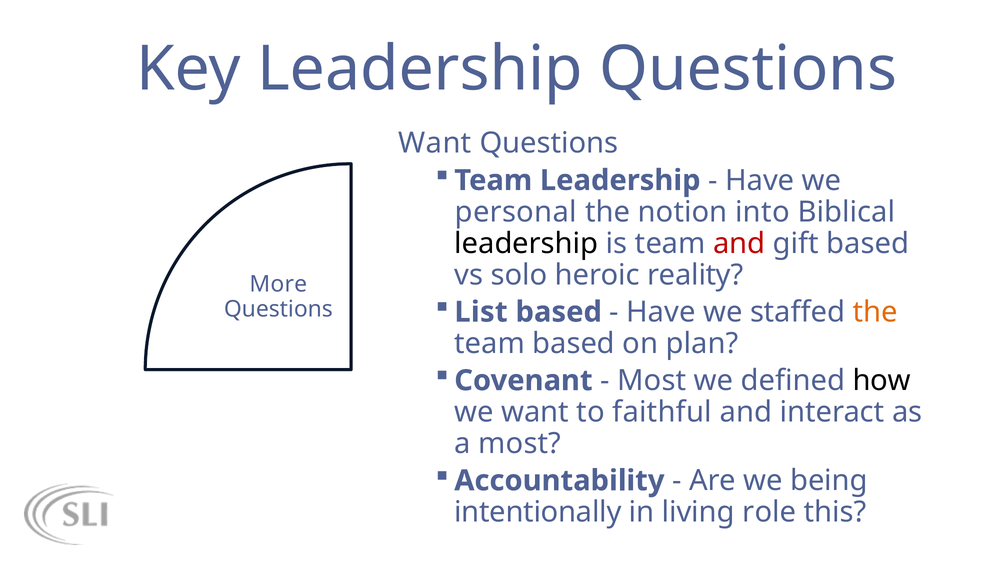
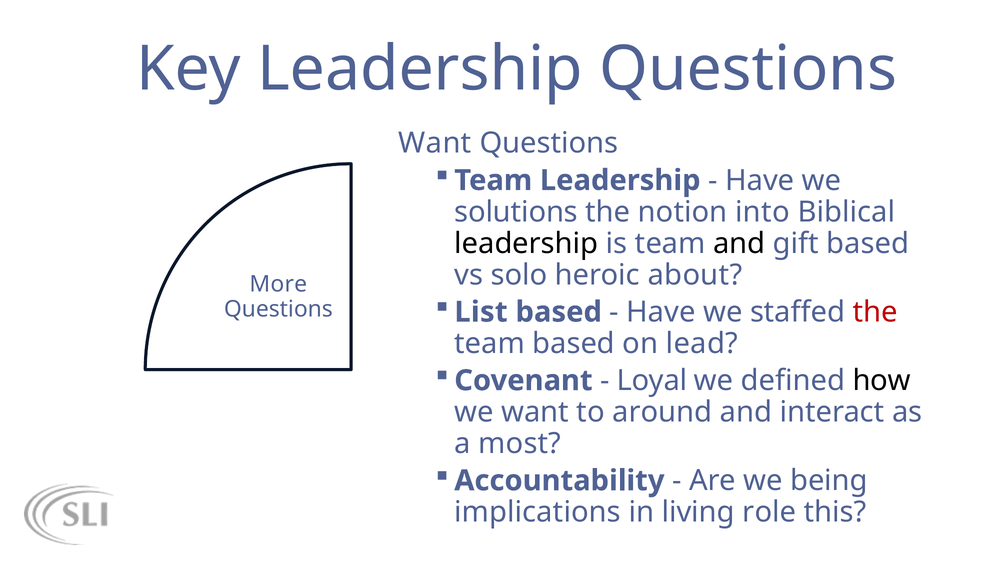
personal: personal -> solutions
and at (739, 243) colour: red -> black
reality: reality -> about
the at (875, 312) colour: orange -> red
plan: plan -> lead
Most at (652, 381): Most -> Loyal
faithful: faithful -> around
intentionally: intentionally -> implications
